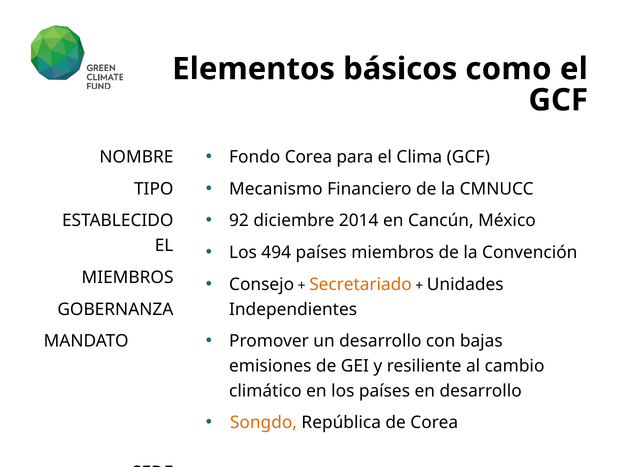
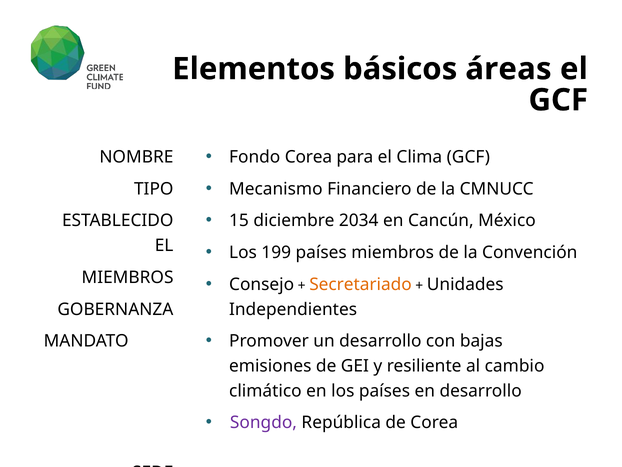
como: como -> áreas
92: 92 -> 15
2014: 2014 -> 2034
494: 494 -> 199
Songdo colour: orange -> purple
